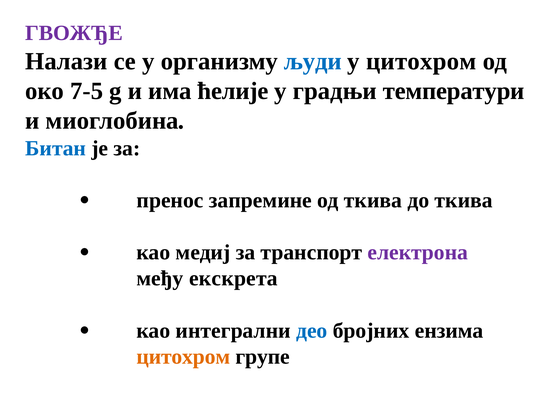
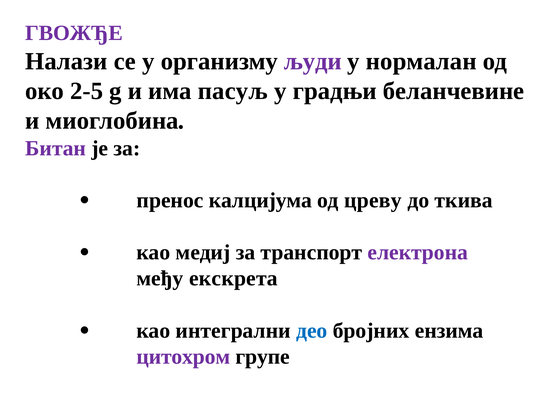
људи colour: blue -> purple
у цитохром: цитохром -> нормалан
7-5: 7-5 -> 2-5
ћелије: ћелије -> пасуљ
температури: температури -> беланчевине
Битан colour: blue -> purple
запремине: запремине -> калцијума
од ткива: ткива -> цреву
цитохром at (183, 356) colour: orange -> purple
